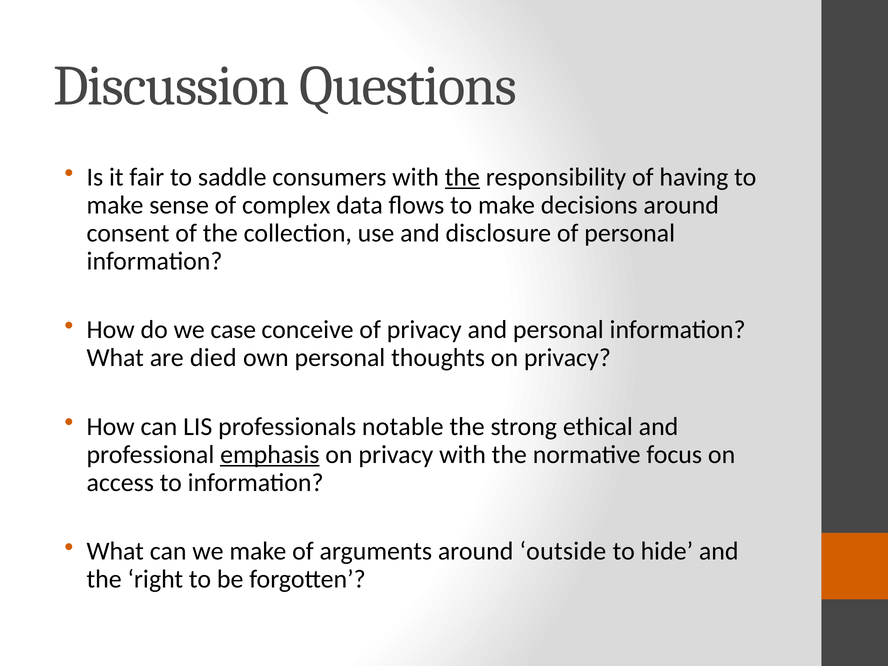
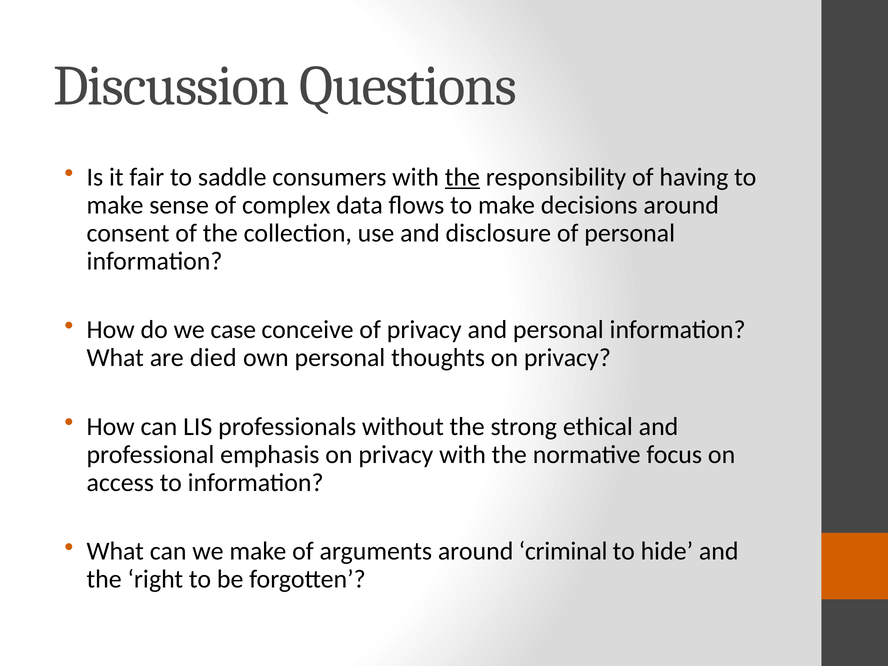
notable: notable -> without
emphasis underline: present -> none
outside: outside -> criminal
